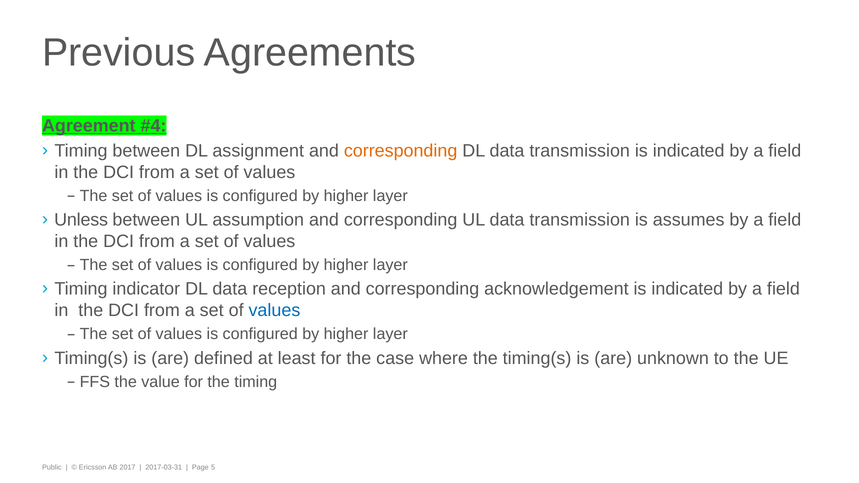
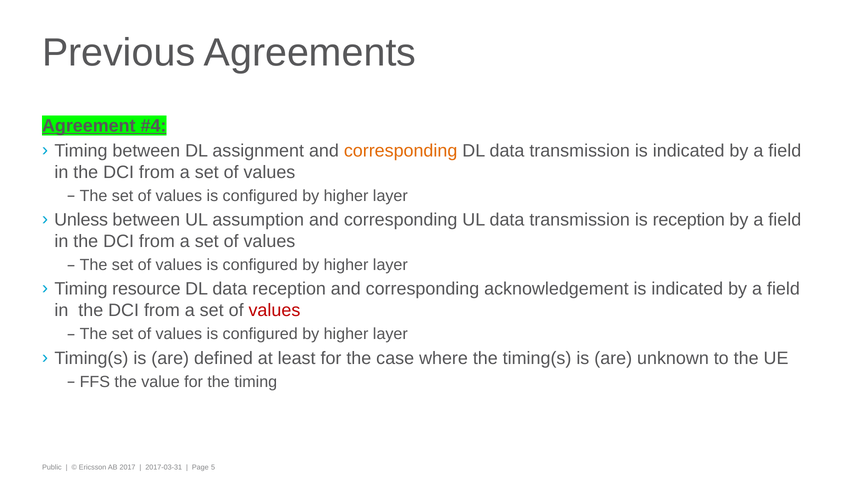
is assumes: assumes -> reception
indicator: indicator -> resource
values at (274, 311) colour: blue -> red
